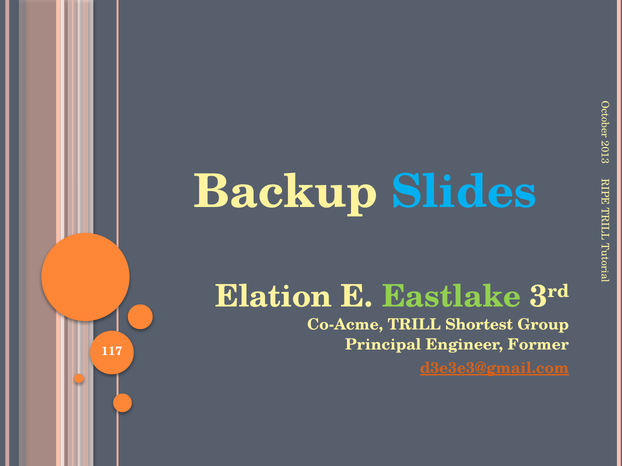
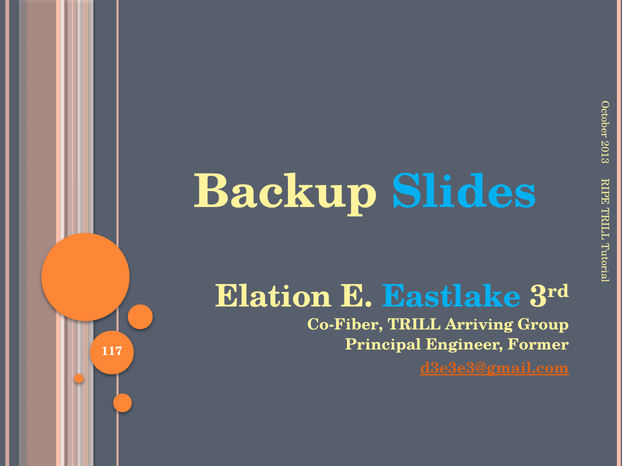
Eastlake colour: light green -> light blue
Co-Acme: Co-Acme -> Co-Fiber
Shortest: Shortest -> Arriving
